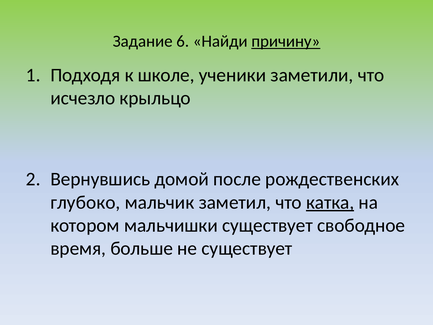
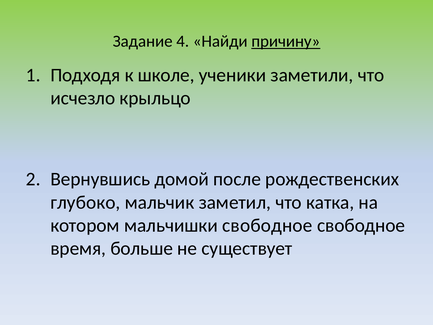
6: 6 -> 4
катка underline: present -> none
мальчишки существует: существует -> свободное
